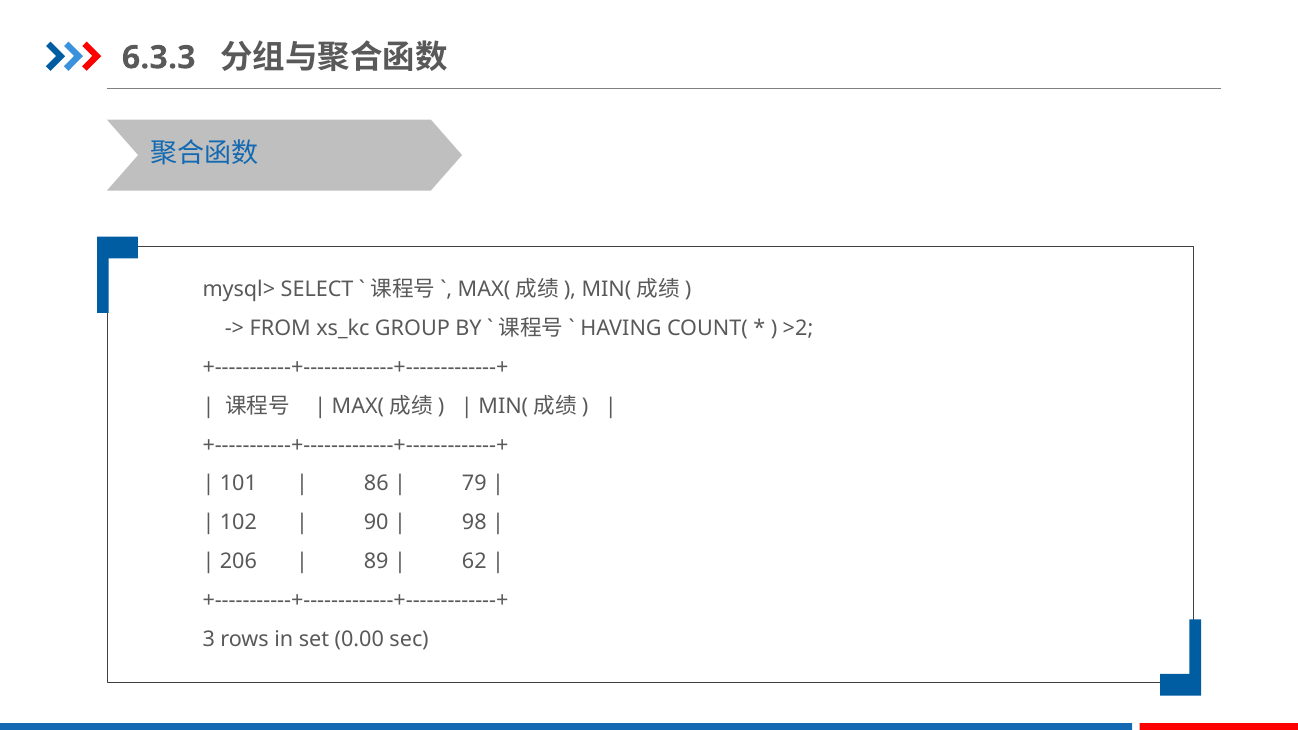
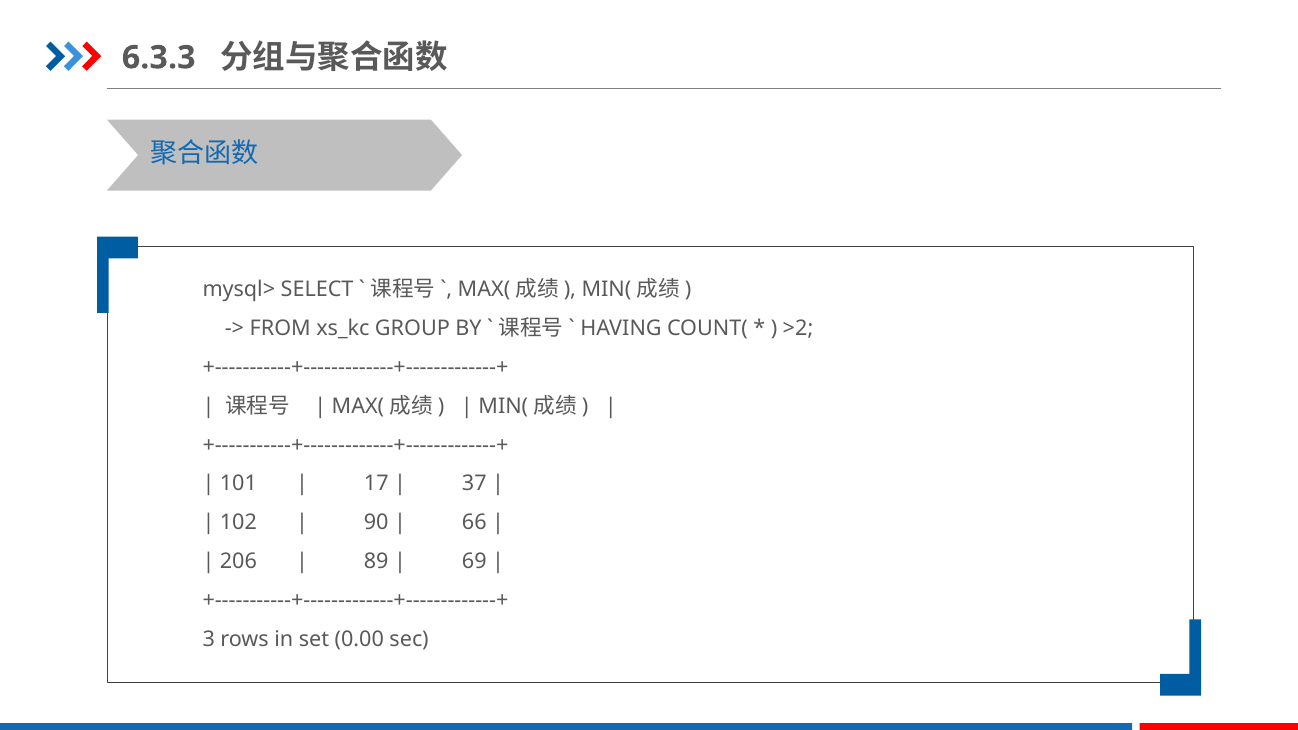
86: 86 -> 17
79: 79 -> 37
98: 98 -> 66
62: 62 -> 69
